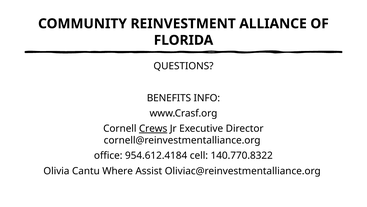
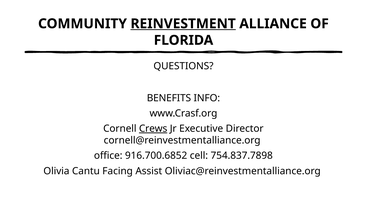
REINVESTMENT underline: none -> present
954.612.4184: 954.612.4184 -> 916.700.6852
140.770.8322: 140.770.8322 -> 754.837.7898
Where: Where -> Facing
